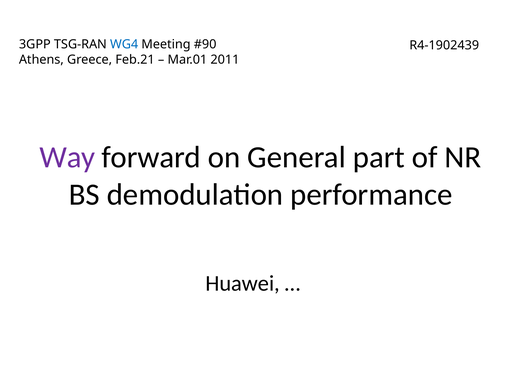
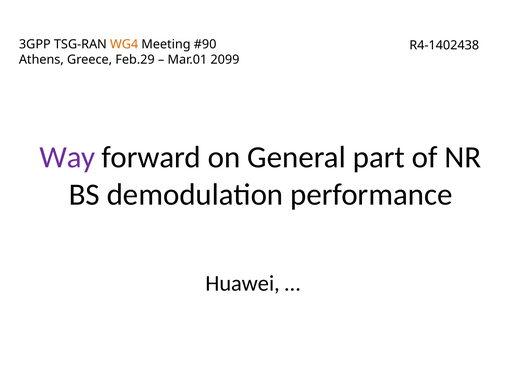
WG4 colour: blue -> orange
R4-1902439: R4-1902439 -> R4-1402438
Feb.21: Feb.21 -> Feb.29
2011: 2011 -> 2099
